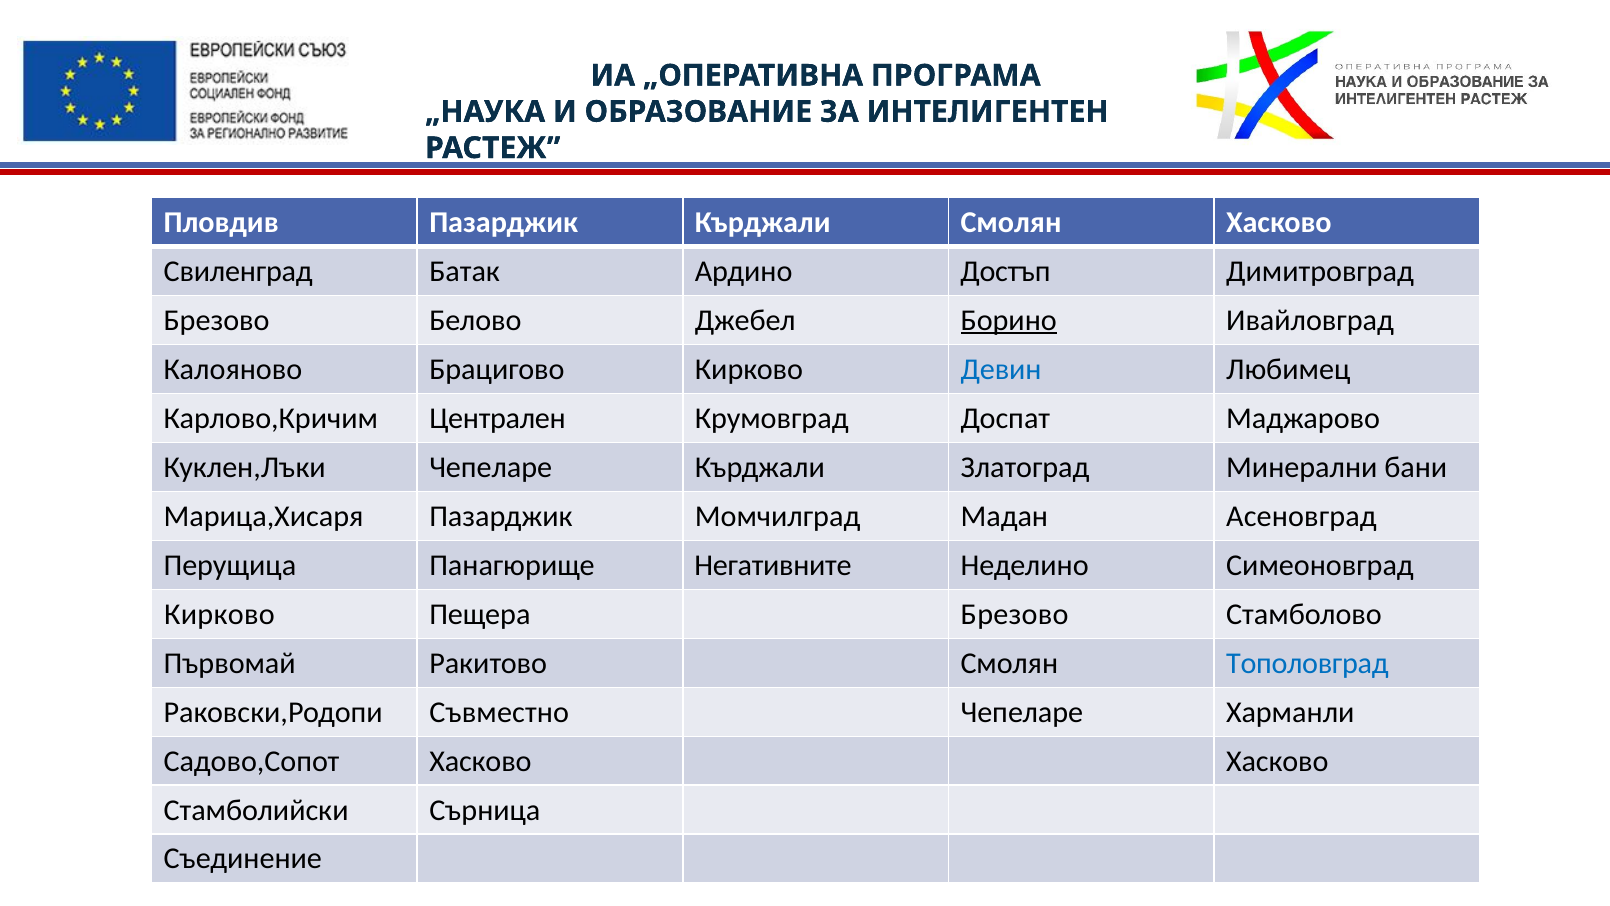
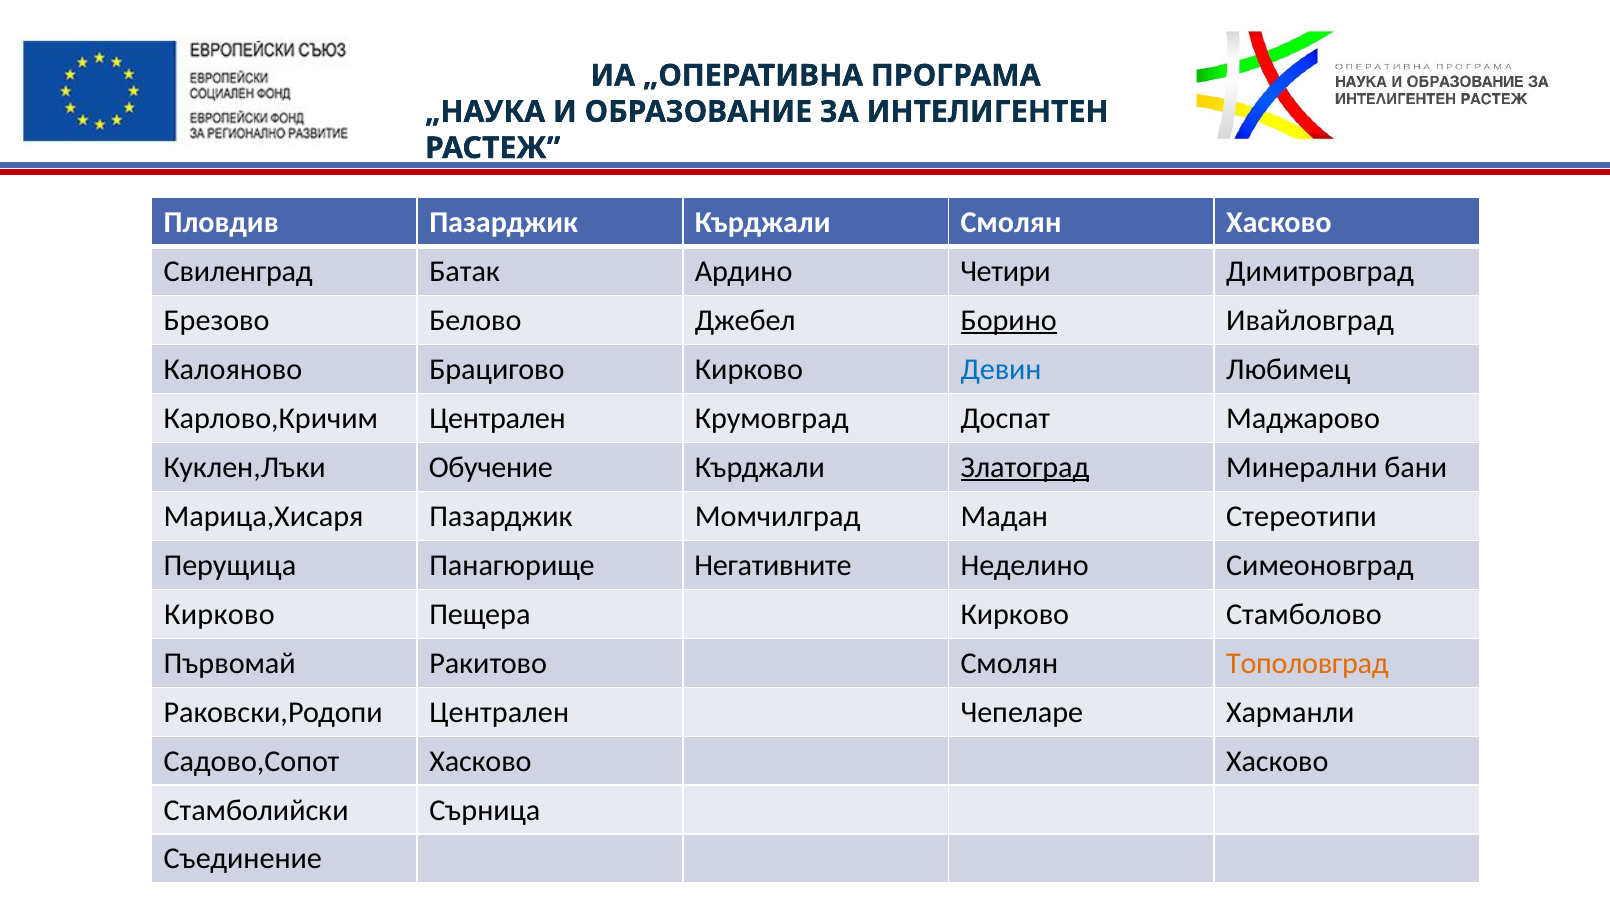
Достъп: Достъп -> Четири
Куклен,Лъки Чепеларе: Чепеларе -> Обучение
Златоград underline: none -> present
Асеновград: Асеновград -> Стереотипи
Пещера Брезово: Брезово -> Кирково
Тополовград colour: blue -> orange
Раковски,Родопи Съвместно: Съвместно -> Централен
